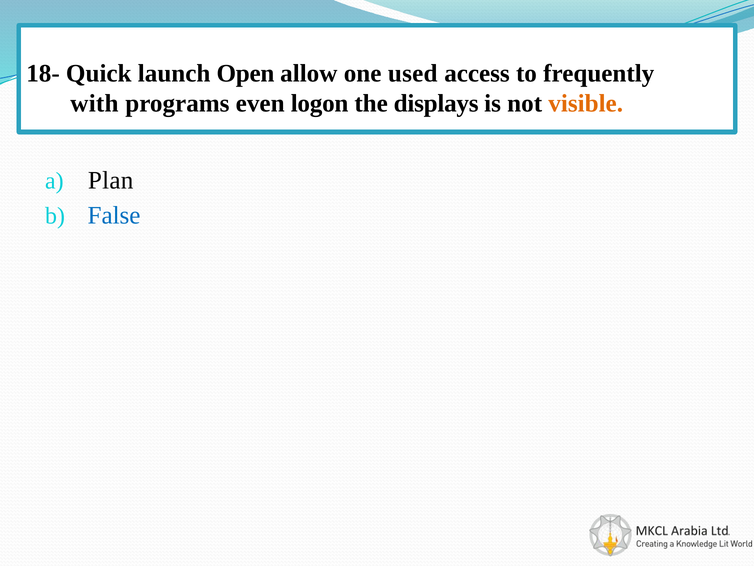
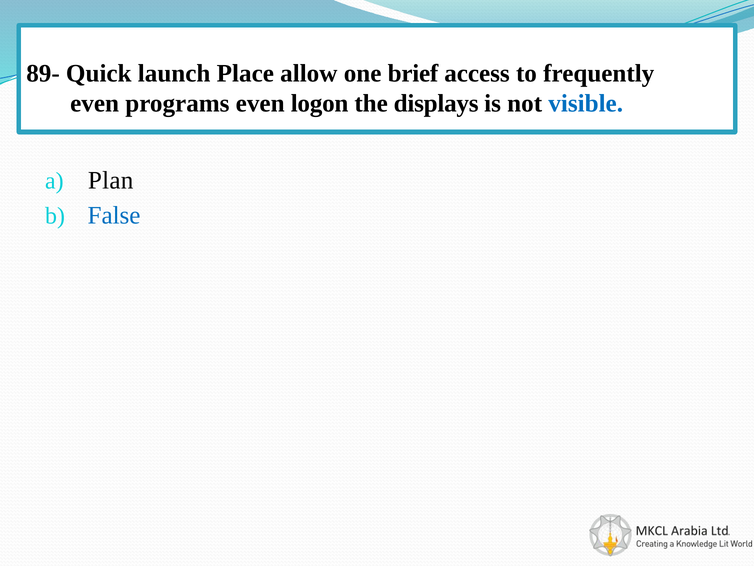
18-: 18- -> 89-
Open: Open -> Place
used: used -> brief
with at (94, 103): with -> even
visible colour: orange -> blue
